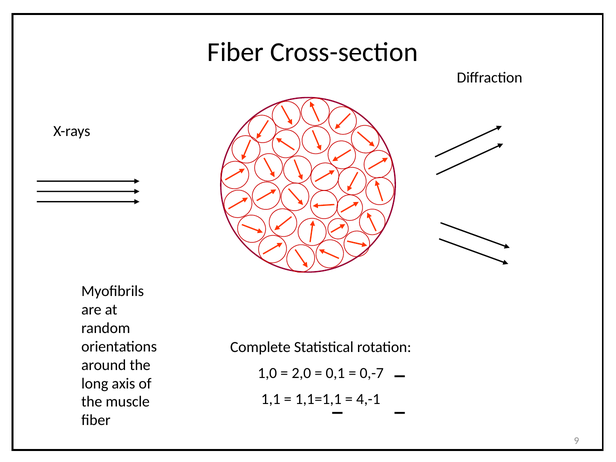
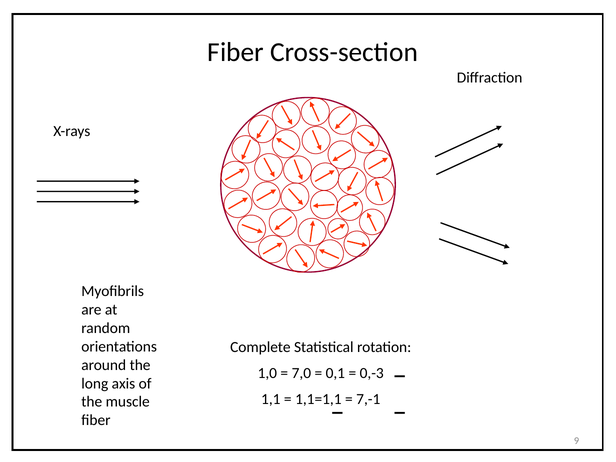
2,0: 2,0 -> 7,0
0,-7: 0,-7 -> 0,-3
4,-1: 4,-1 -> 7,-1
